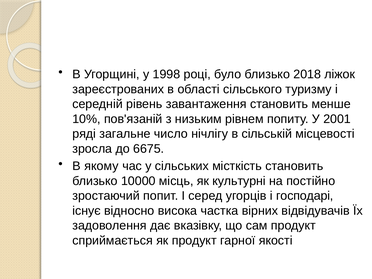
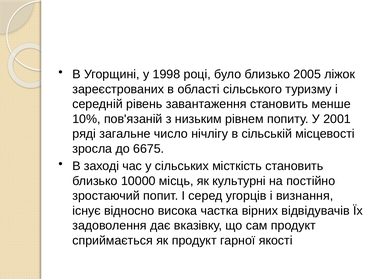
2018: 2018 -> 2005
якому: якому -> заході
господарі: господарі -> визнання
